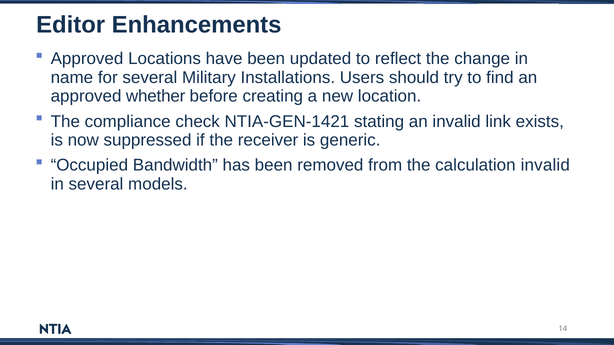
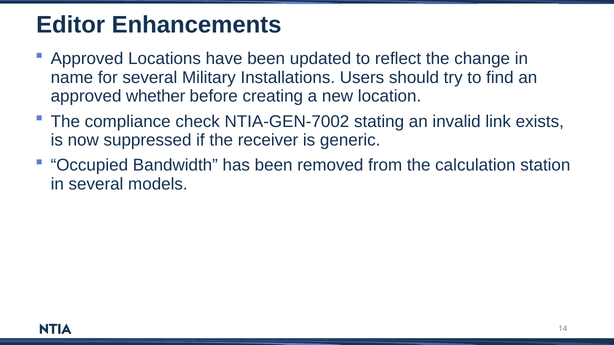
NTIA-GEN-1421: NTIA-GEN-1421 -> NTIA-GEN-7002
calculation invalid: invalid -> station
